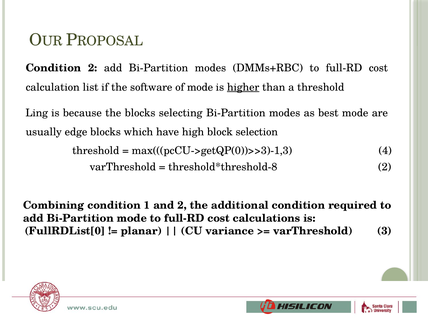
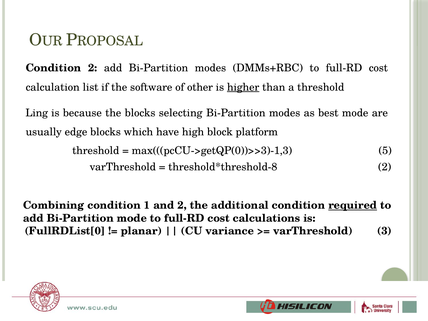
of mode: mode -> other
selection: selection -> platform
4: 4 -> 5
required underline: none -> present
